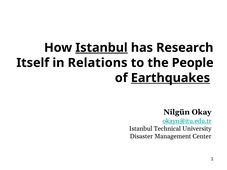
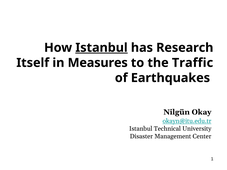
Relations: Relations -> Measures
People: People -> Traffic
Earthquakes underline: present -> none
